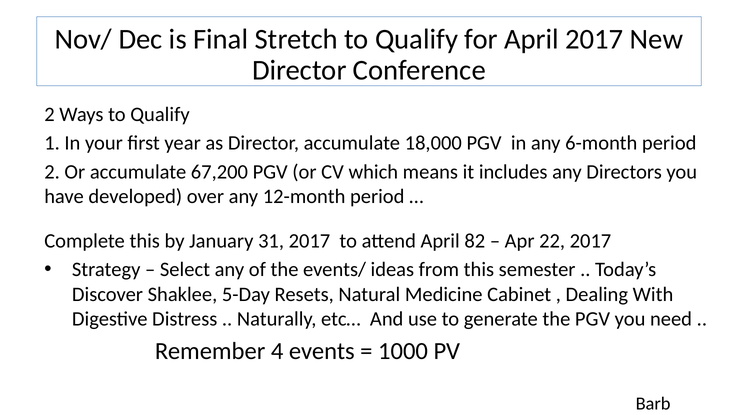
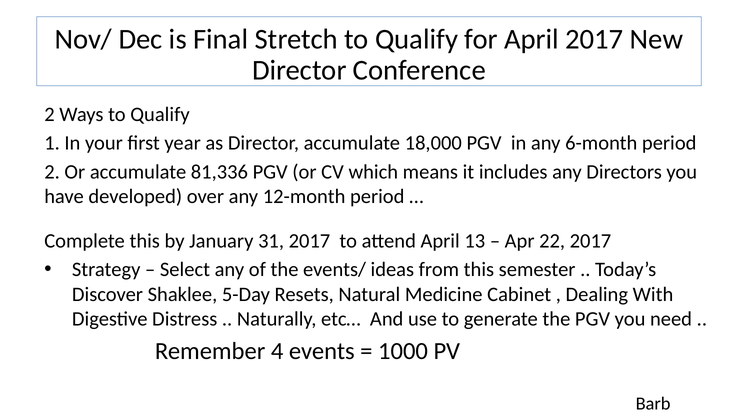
67,200: 67,200 -> 81,336
82: 82 -> 13
